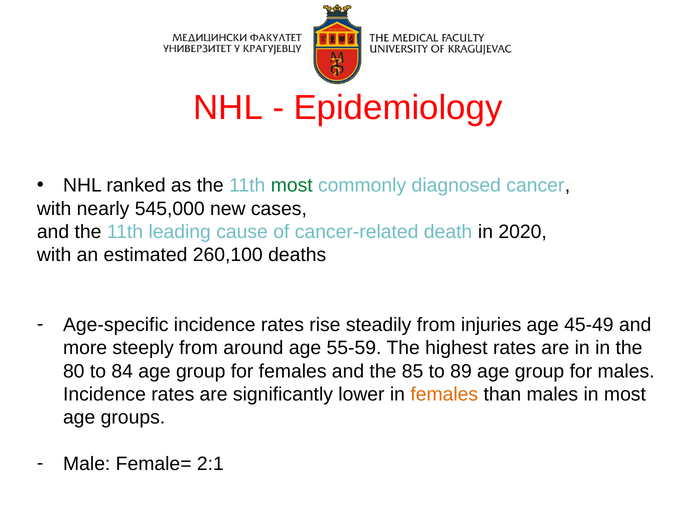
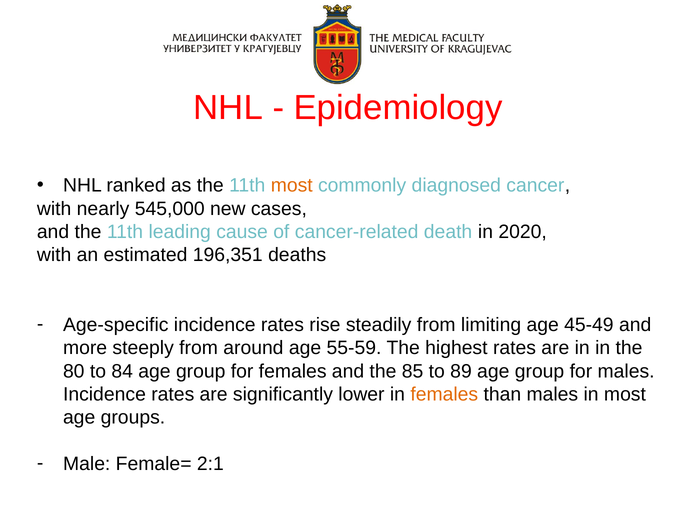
most at (292, 185) colour: green -> orange
260,100: 260,100 -> 196,351
injuries: injuries -> limiting
